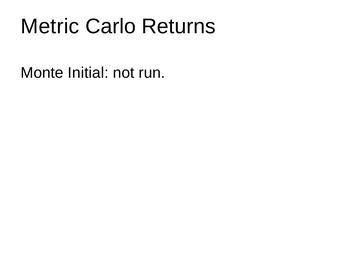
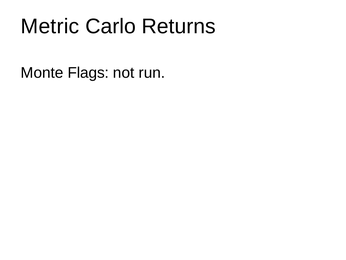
Initial: Initial -> Flags
